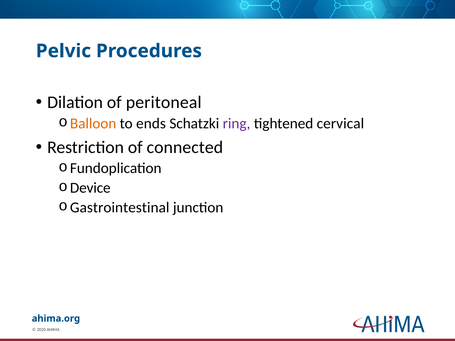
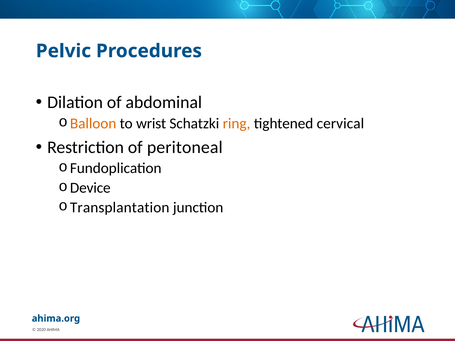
peritoneal: peritoneal -> abdominal
ends: ends -> wrist
ring colour: purple -> orange
connected: connected -> peritoneal
Gastrointestinal: Gastrointestinal -> Transplantation
